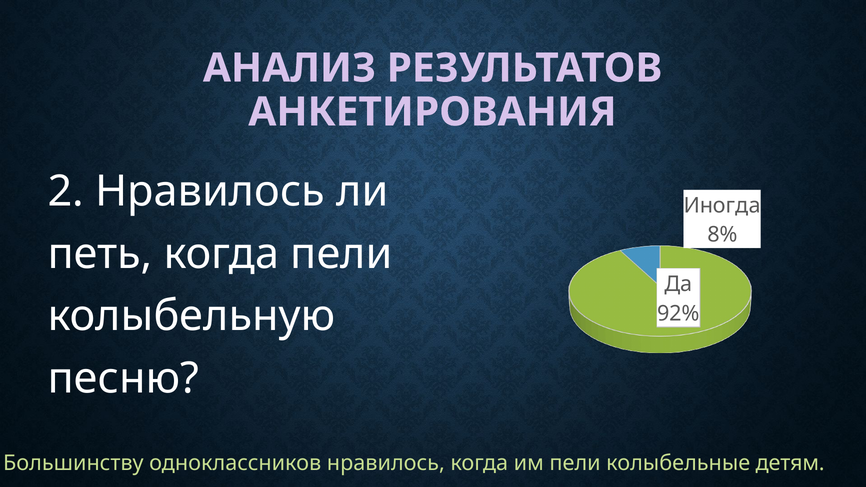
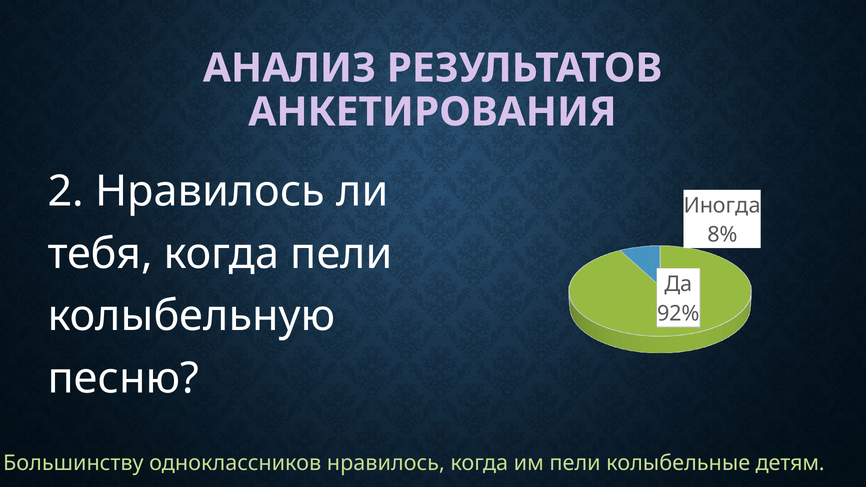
петь: петь -> тебя
